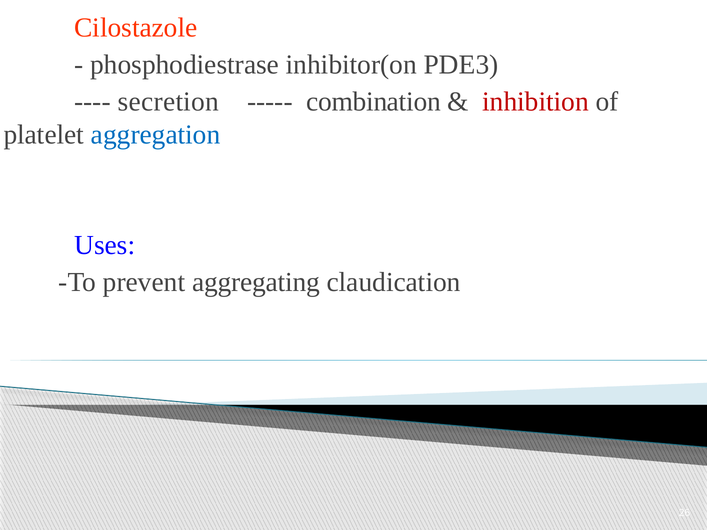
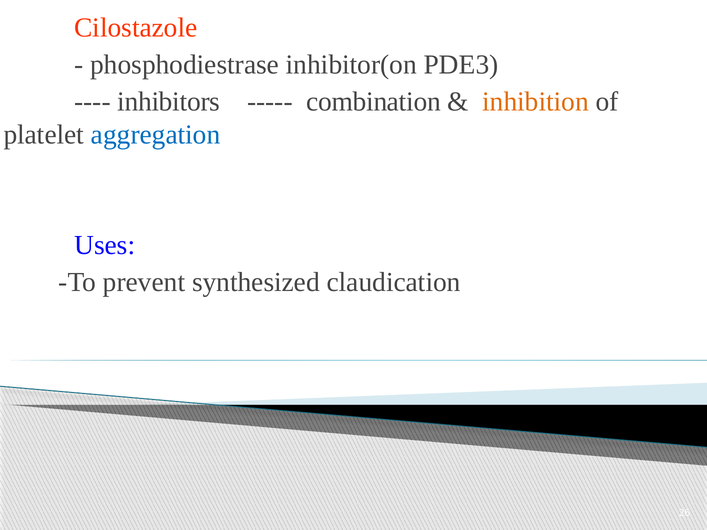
secretion: secretion -> inhibitors
inhibition colour: red -> orange
aggregating: aggregating -> synthesized
